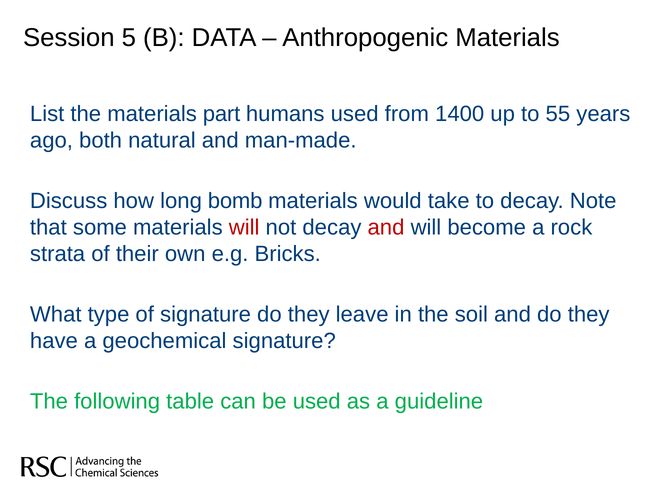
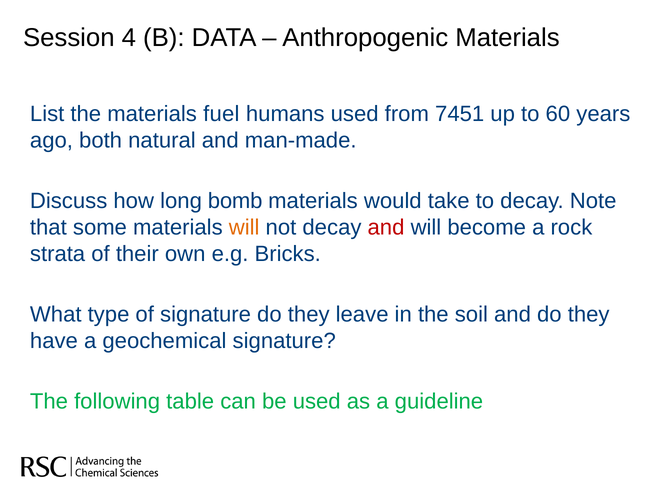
5: 5 -> 4
part: part -> fuel
1400: 1400 -> 7451
55: 55 -> 60
will at (244, 228) colour: red -> orange
